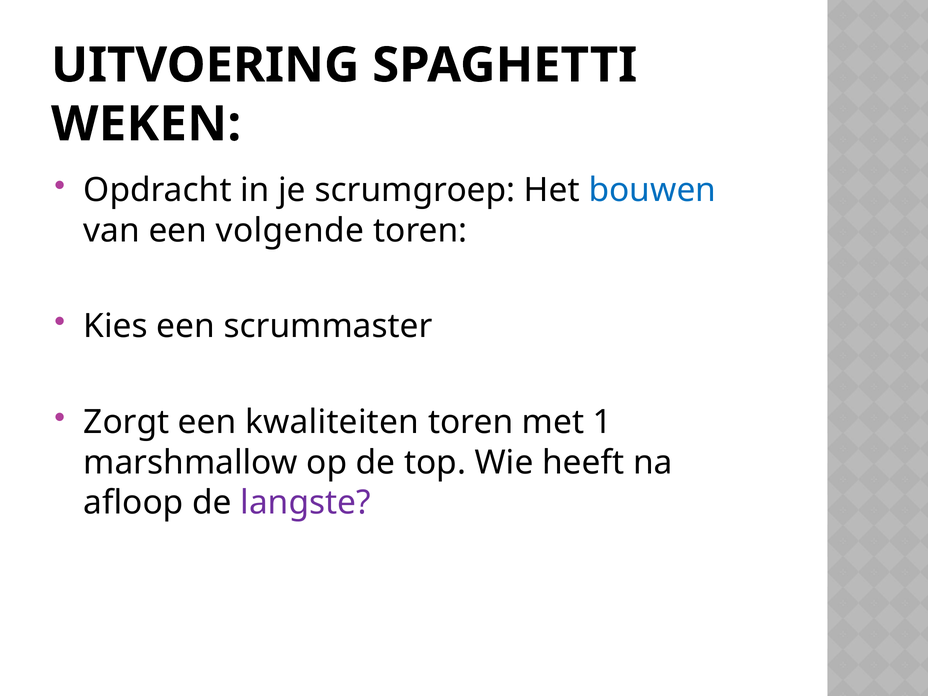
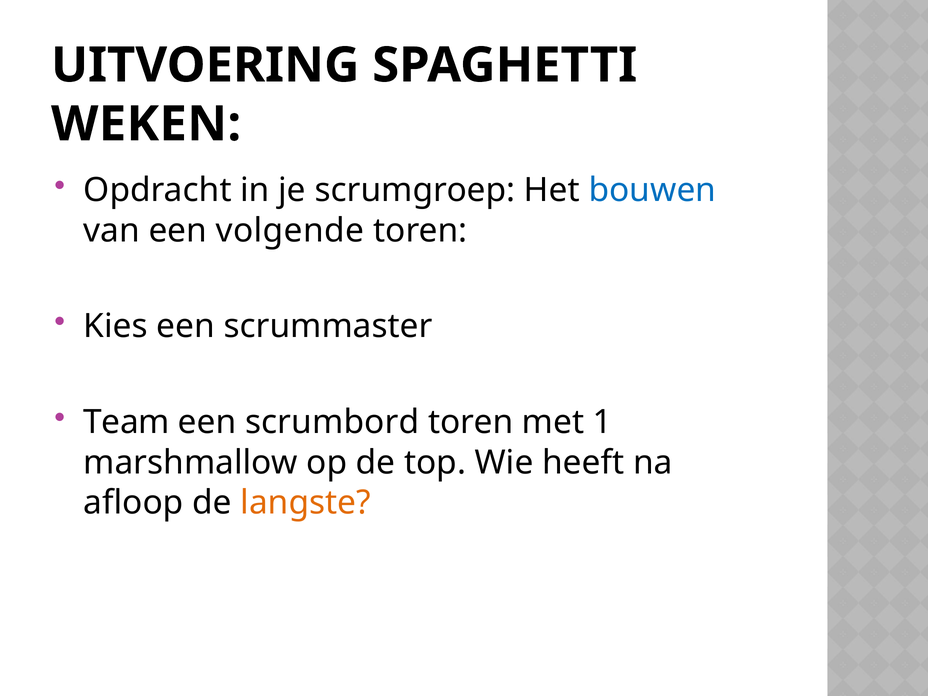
Zorgt: Zorgt -> Team
kwaliteiten: kwaliteiten -> scrumbord
langste colour: purple -> orange
